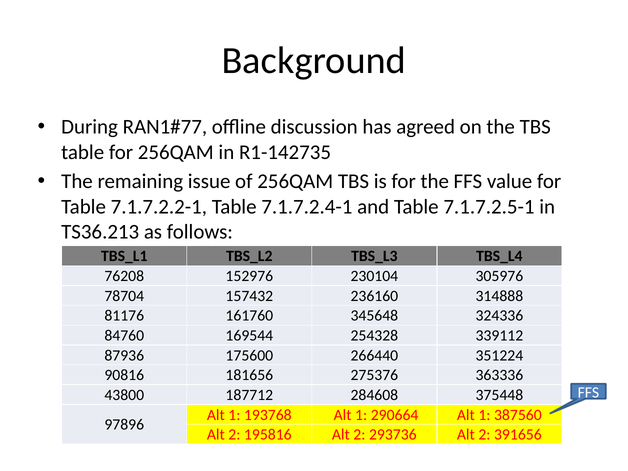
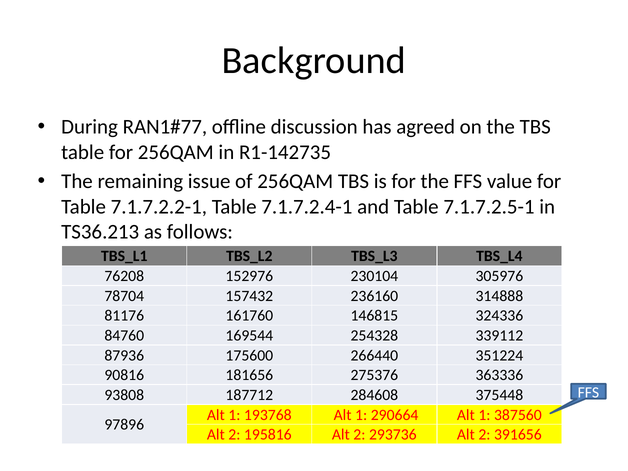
345648: 345648 -> 146815
43800: 43800 -> 93808
